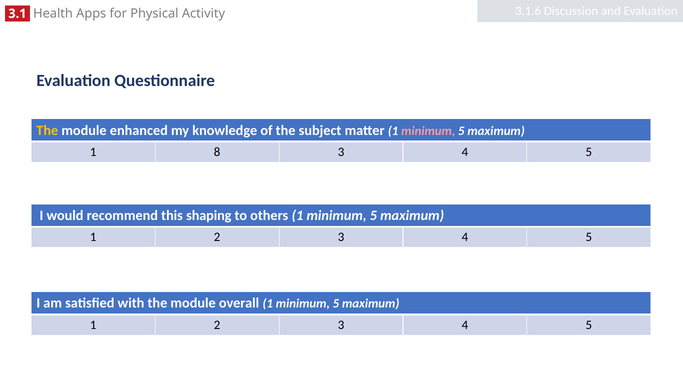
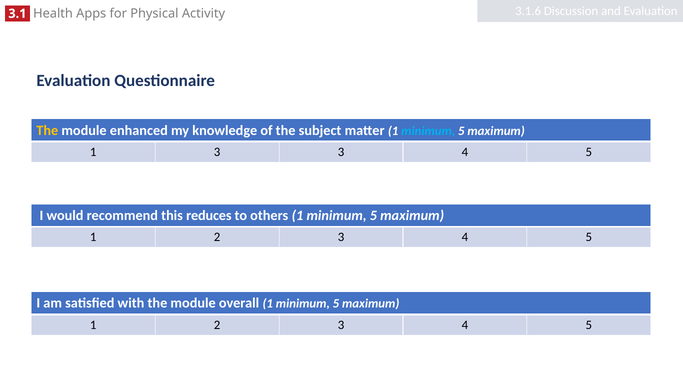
minimum at (428, 131) colour: pink -> light blue
1 8: 8 -> 3
shaping: shaping -> reduces
